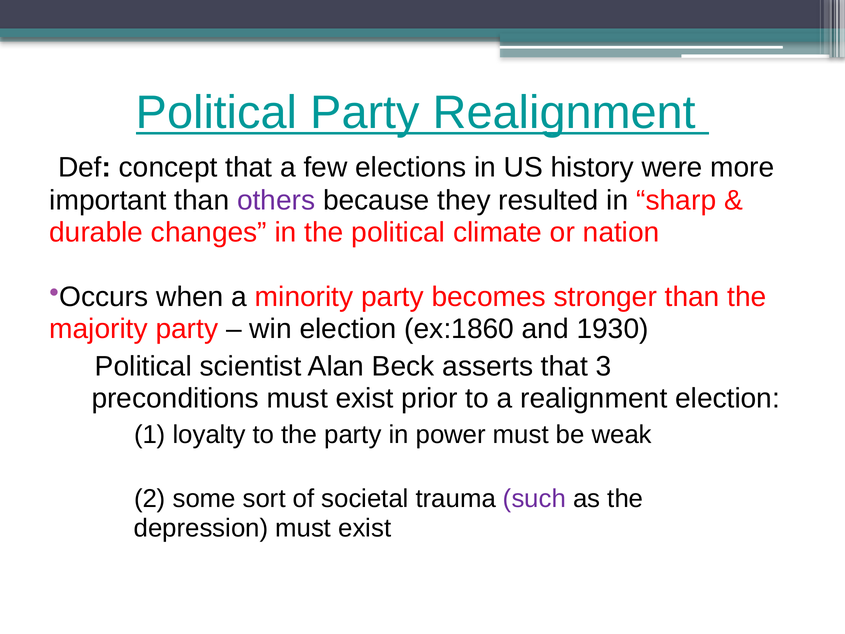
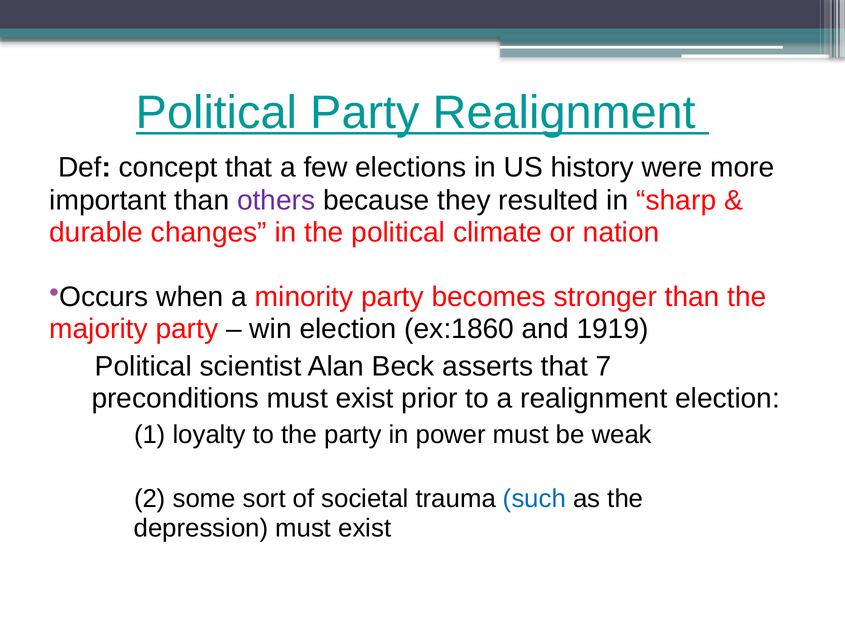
1930: 1930 -> 1919
3: 3 -> 7
such colour: purple -> blue
